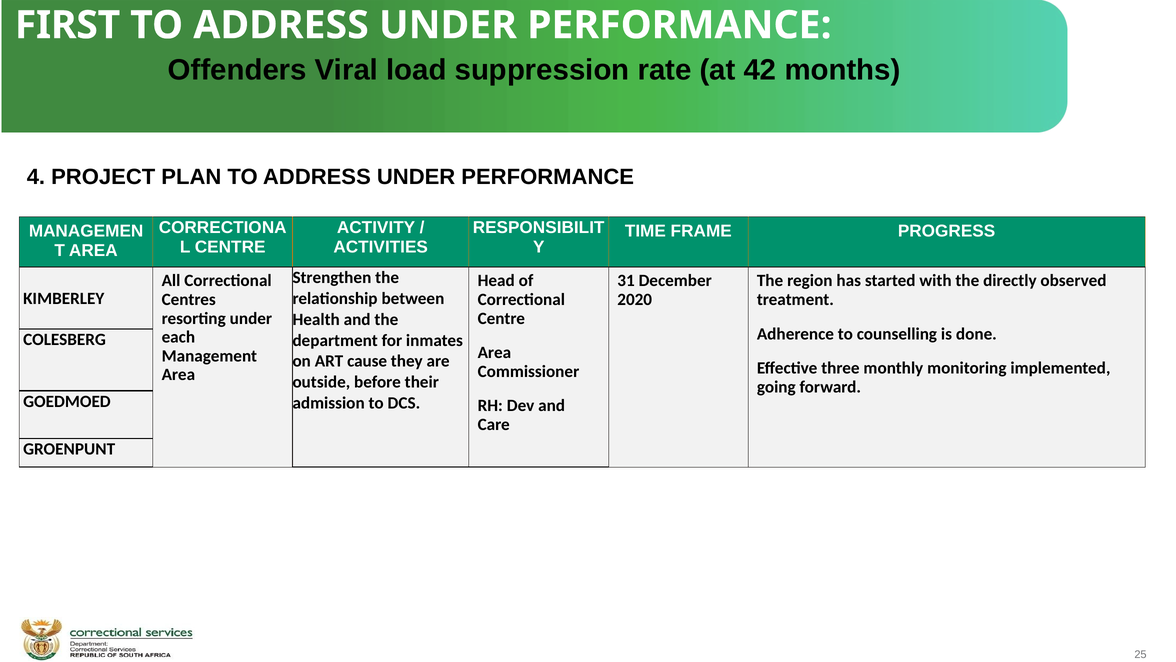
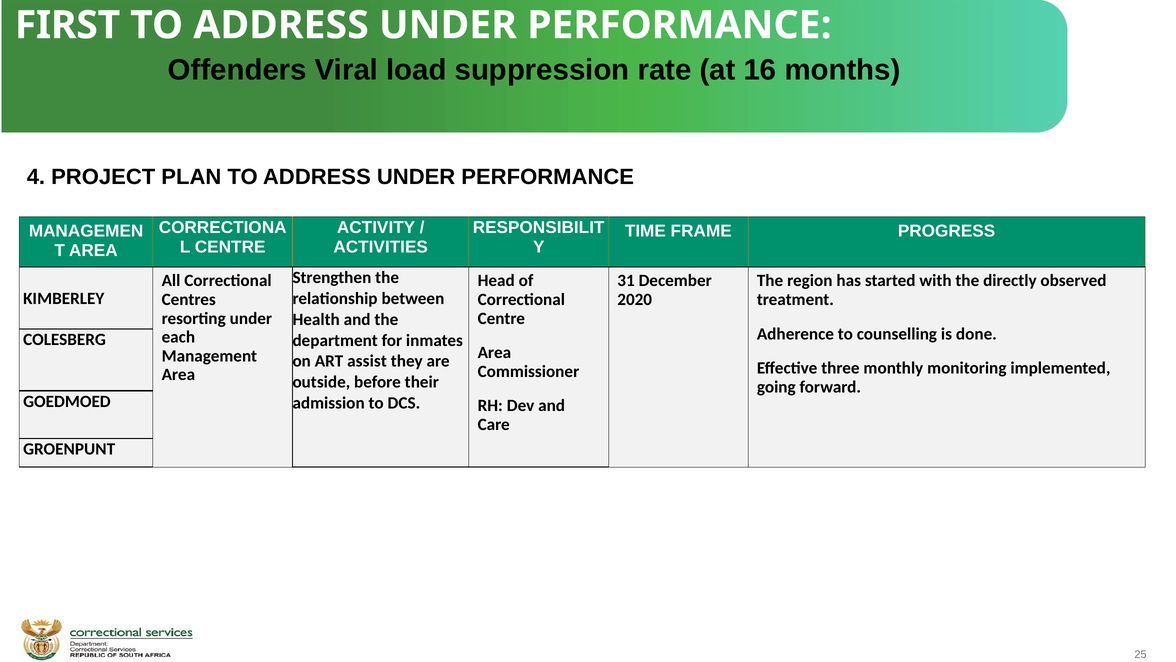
42: 42 -> 16
cause: cause -> assist
